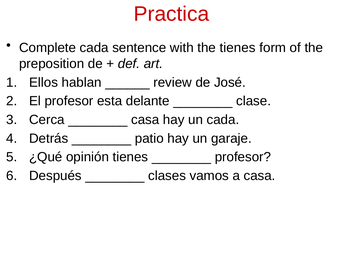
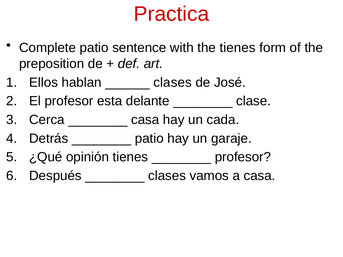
Complete cada: cada -> patio
review at (173, 82): review -> clases
